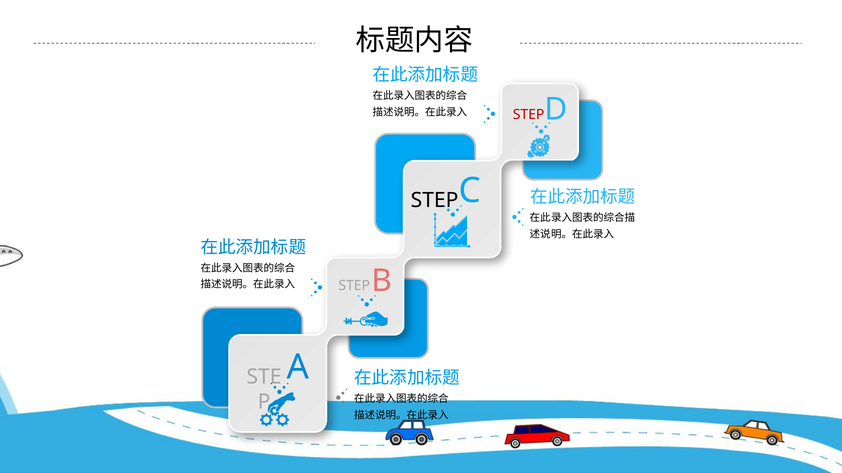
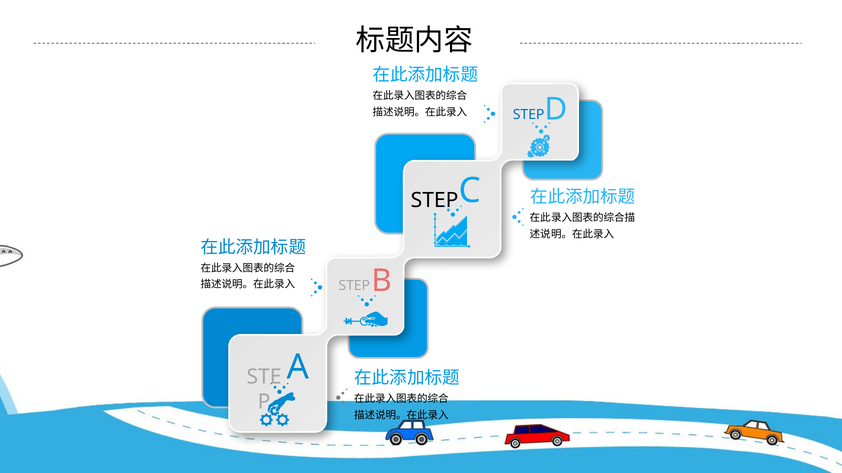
STEP at (529, 115) colour: red -> blue
